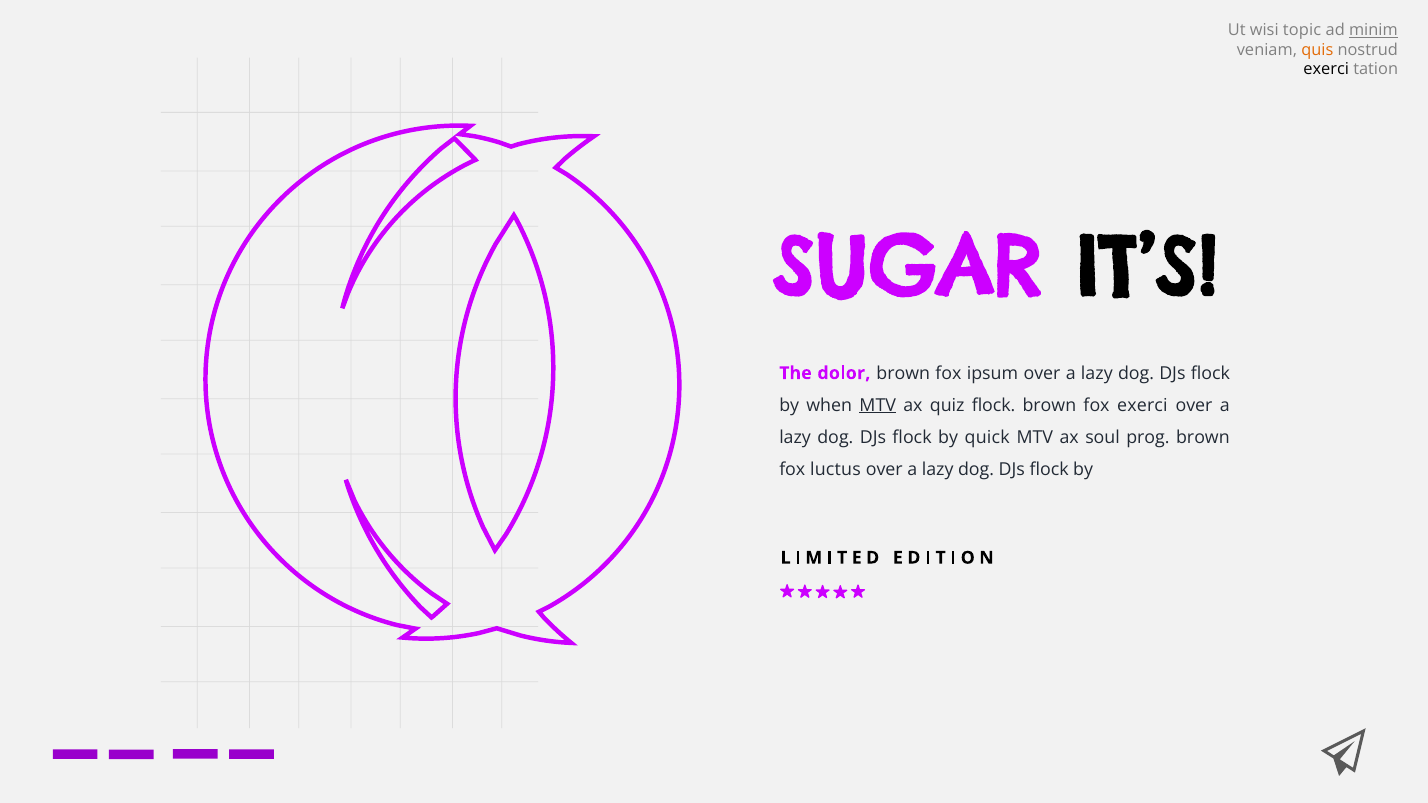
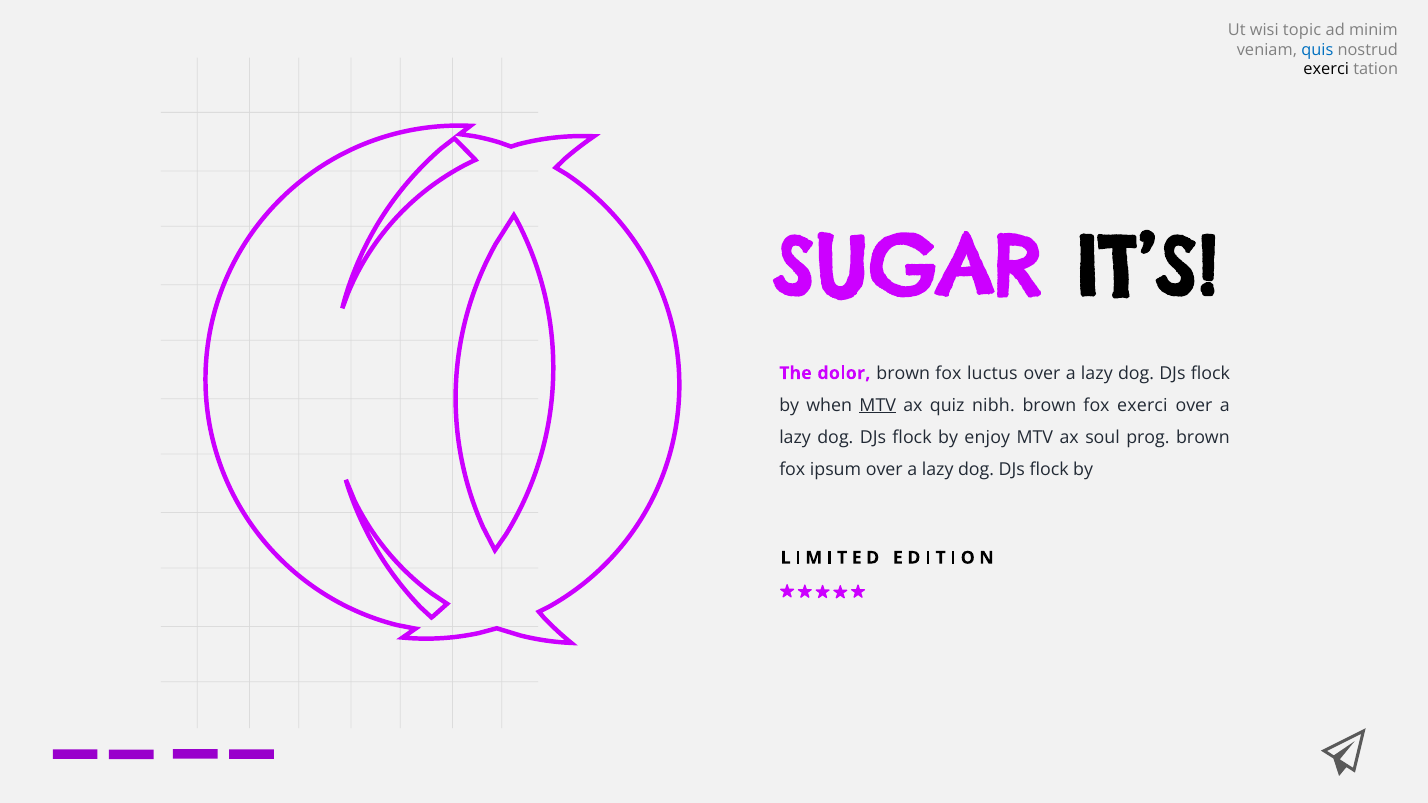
minim underline: present -> none
quis colour: orange -> blue
ipsum: ipsum -> luctus
quiz flock: flock -> nibh
quick: quick -> enjoy
luctus: luctus -> ipsum
